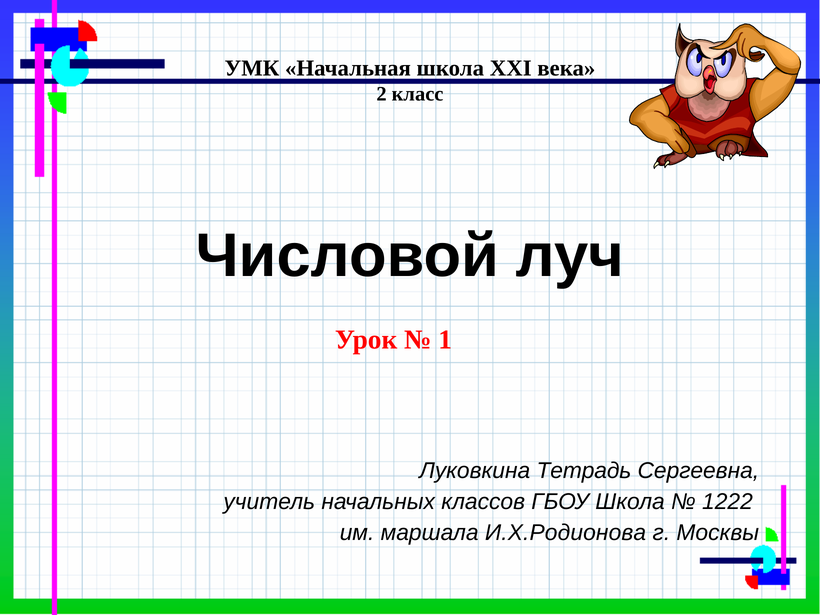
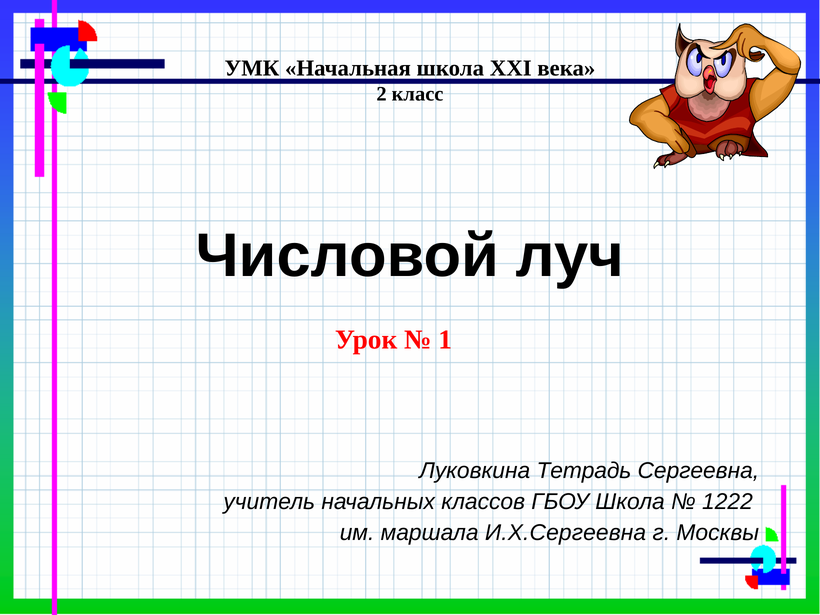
И.Х.Родионова: И.Х.Родионова -> И.Х.Сергеевна
